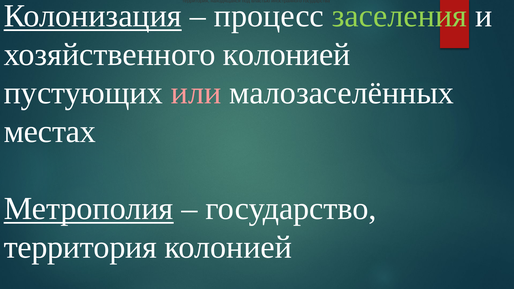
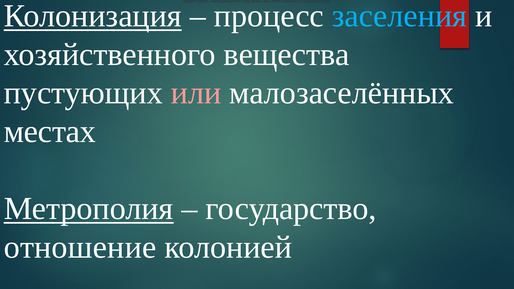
заселения colour: light green -> light blue
хозяйственного колонией: колонией -> вещества
территория at (80, 247): территория -> отношение
